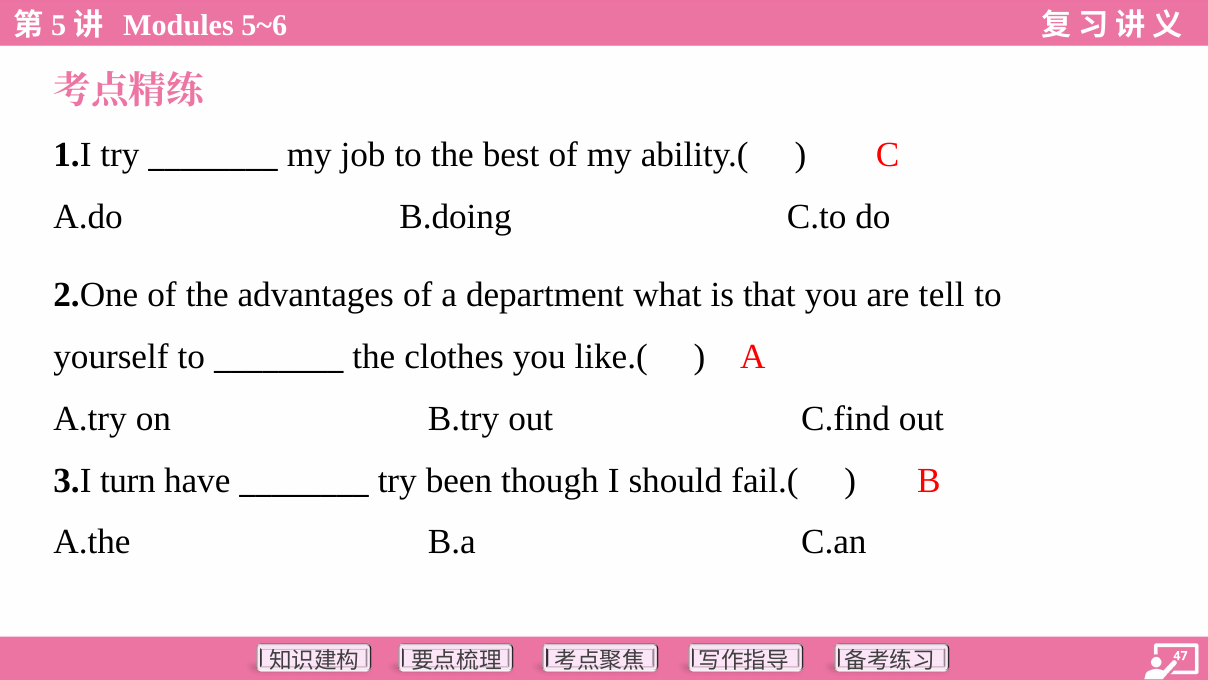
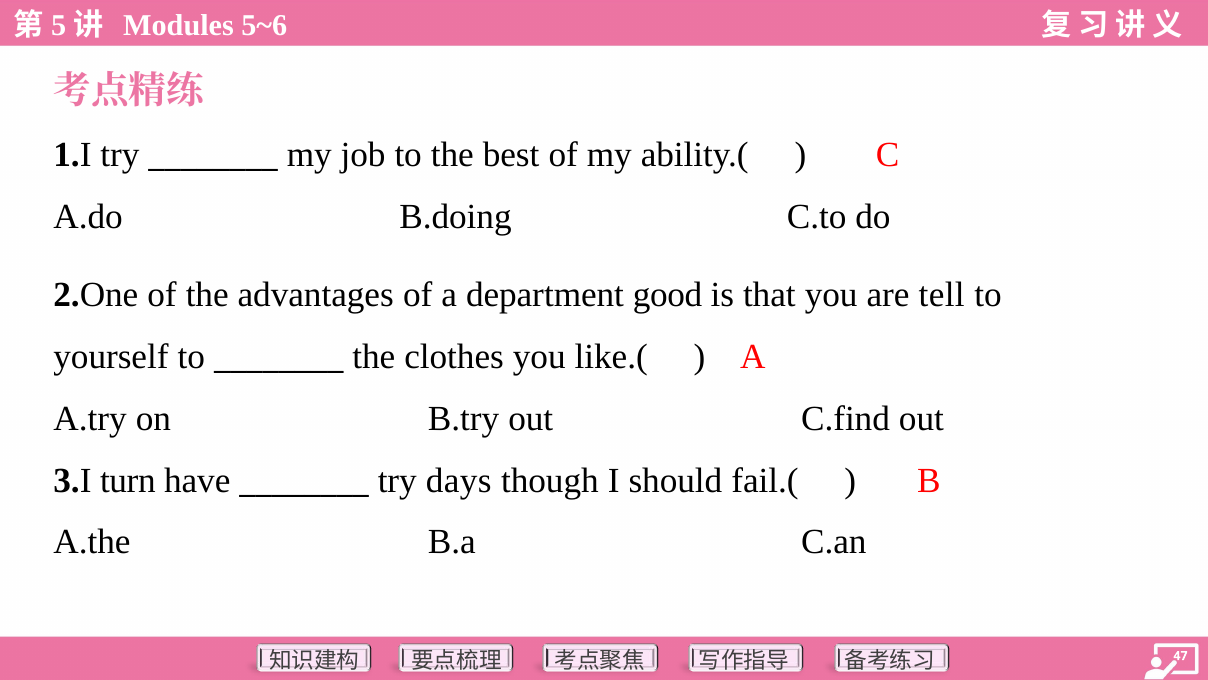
what: what -> good
been: been -> days
